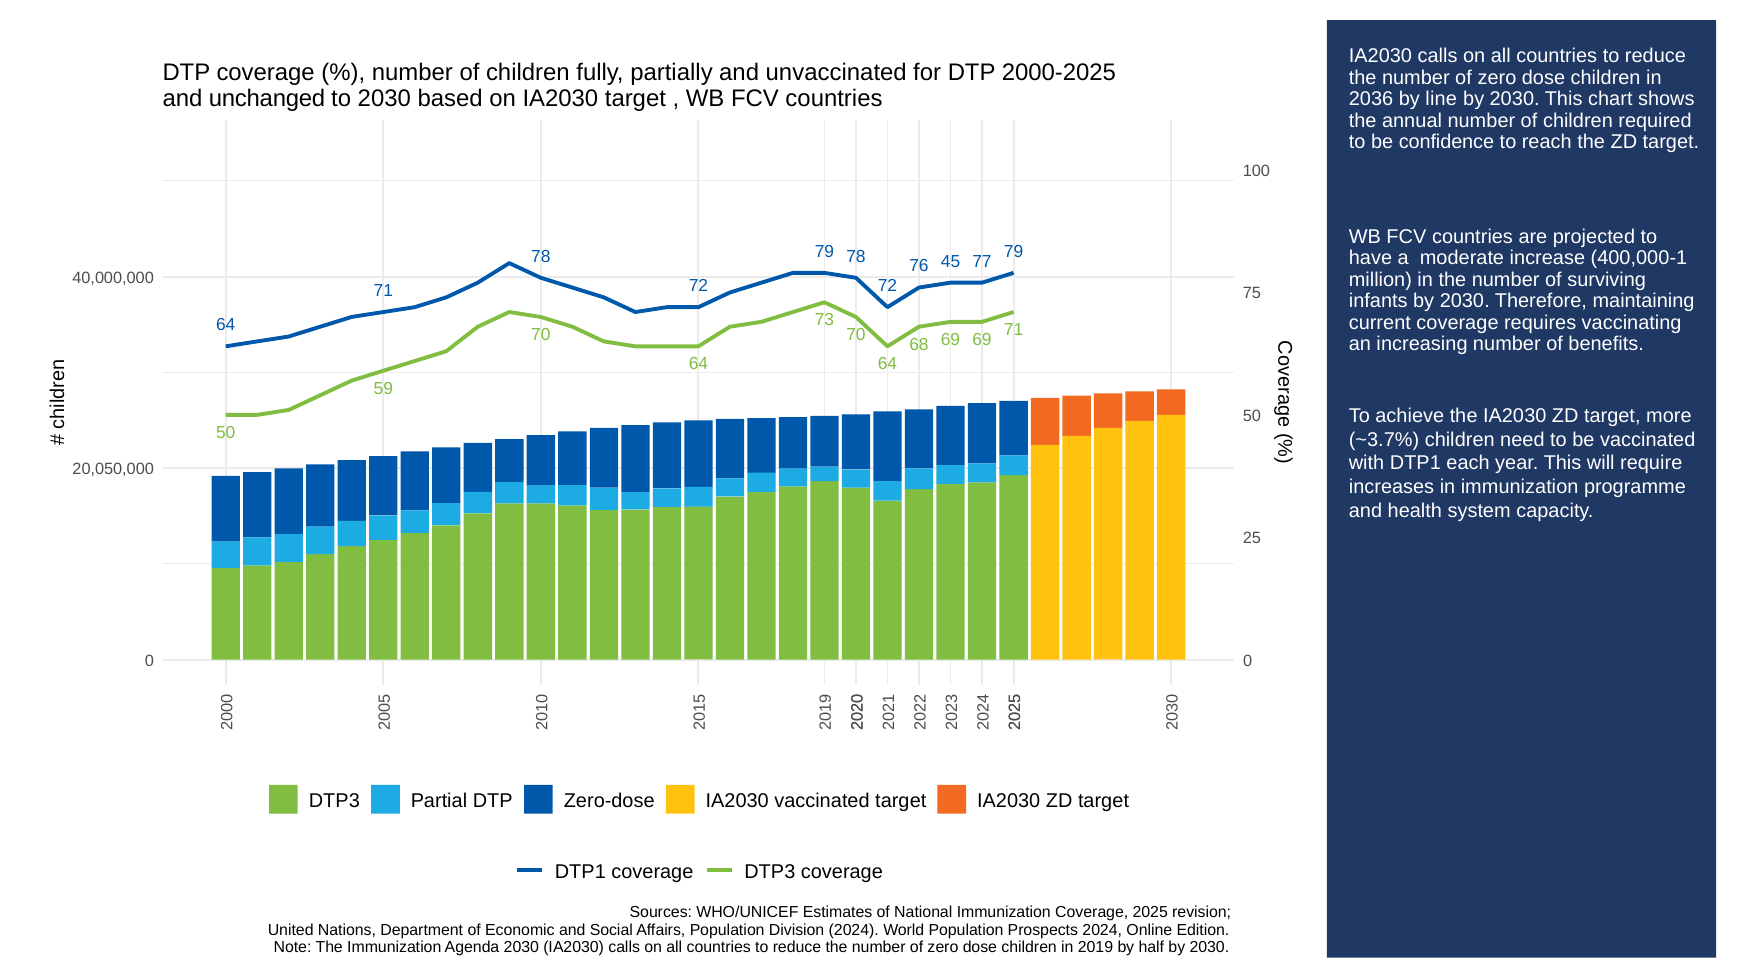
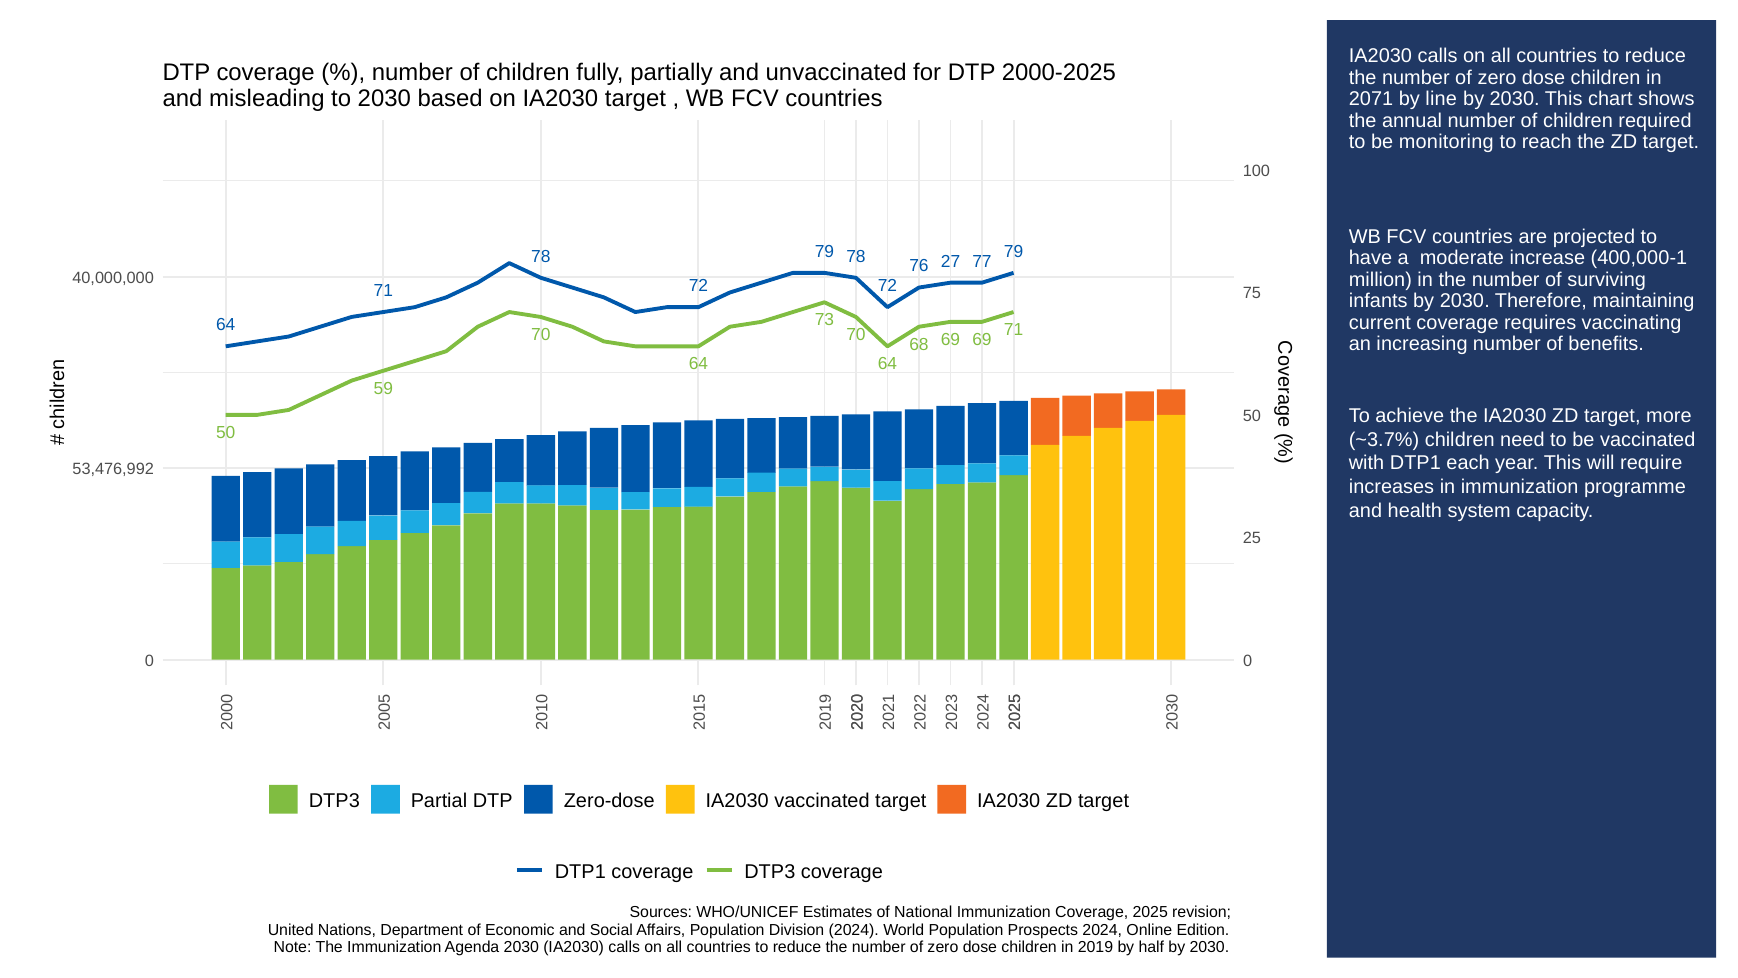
unchanged: unchanged -> misleading
2036: 2036 -> 2071
confidence: confidence -> monitoring
45: 45 -> 27
20,050,000: 20,050,000 -> 53,476,992
